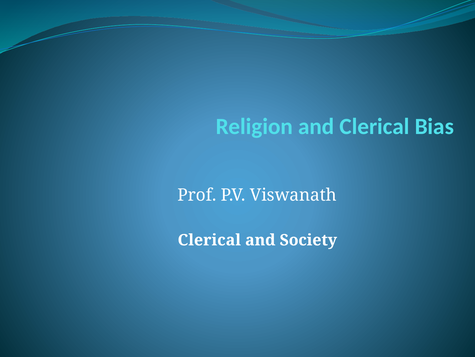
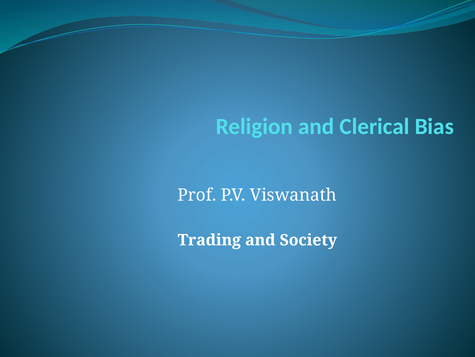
Clerical at (209, 240): Clerical -> Trading
